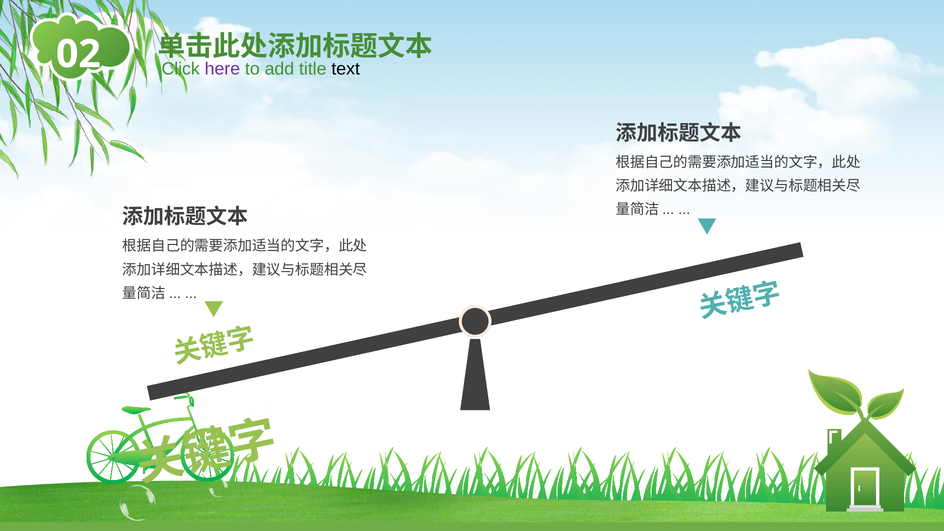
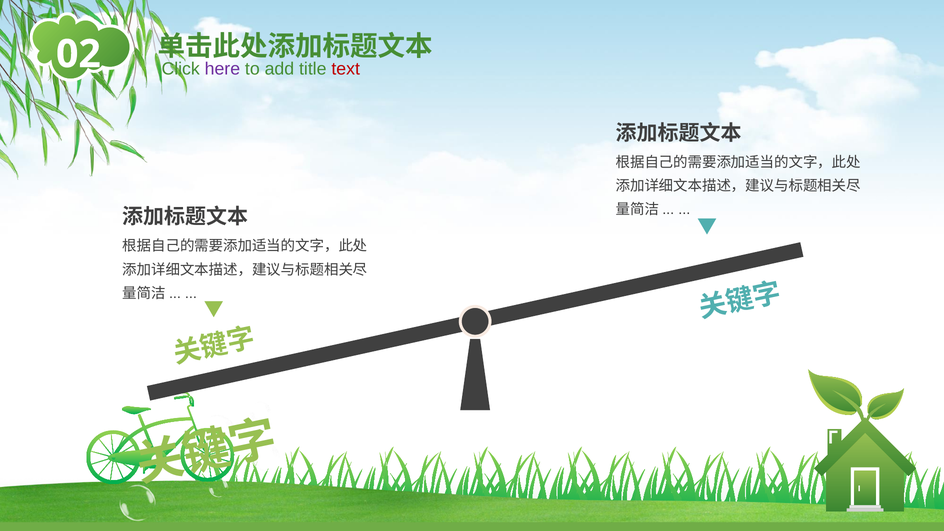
text colour: black -> red
